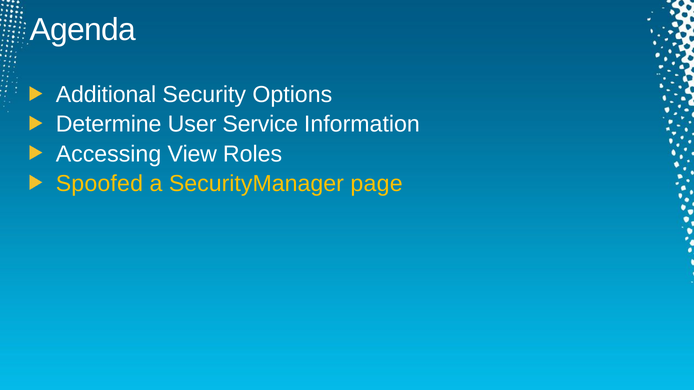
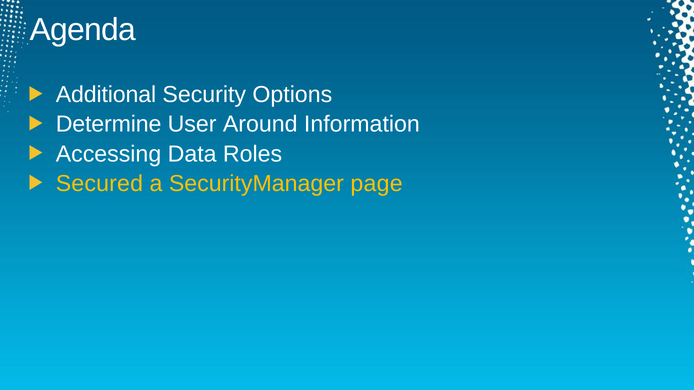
Service: Service -> Around
View: View -> Data
Spoofed: Spoofed -> Secured
